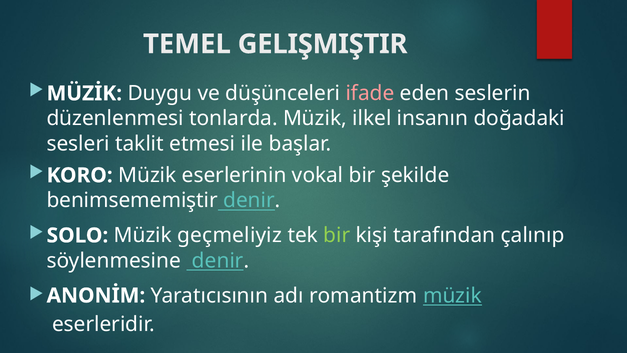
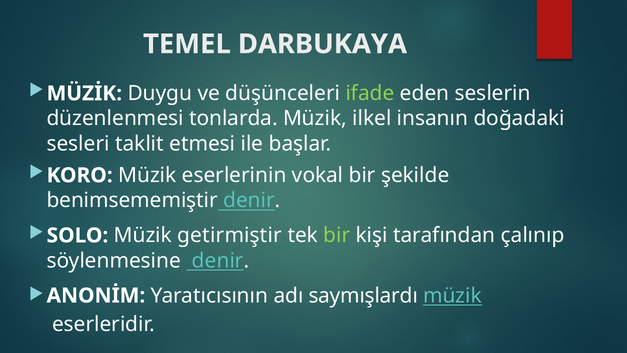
GELIŞMIŞTIR: GELIŞMIŞTIR -> DARBUKAYA
ifade colour: pink -> light green
geçmeliyiz: geçmeliyiz -> getirmiştir
romantizm: romantizm -> saymışlardı
